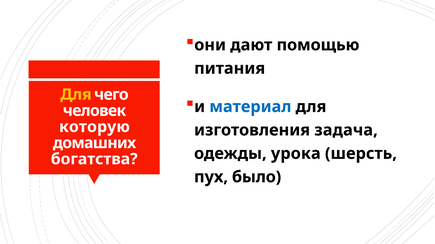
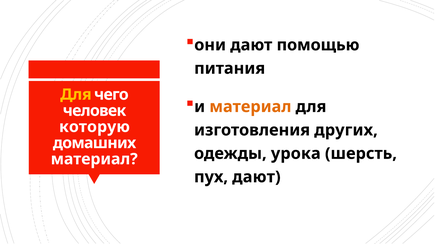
материал at (250, 107) colour: blue -> orange
задача: задача -> других
богатства at (94, 160): богатства -> материал
пух было: было -> дают
